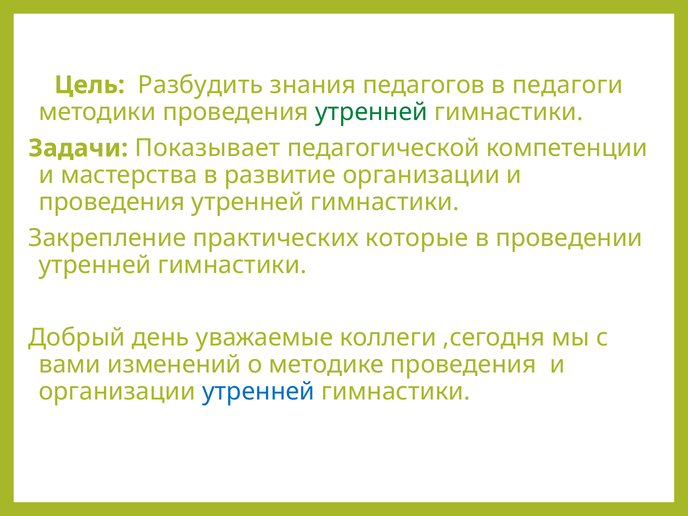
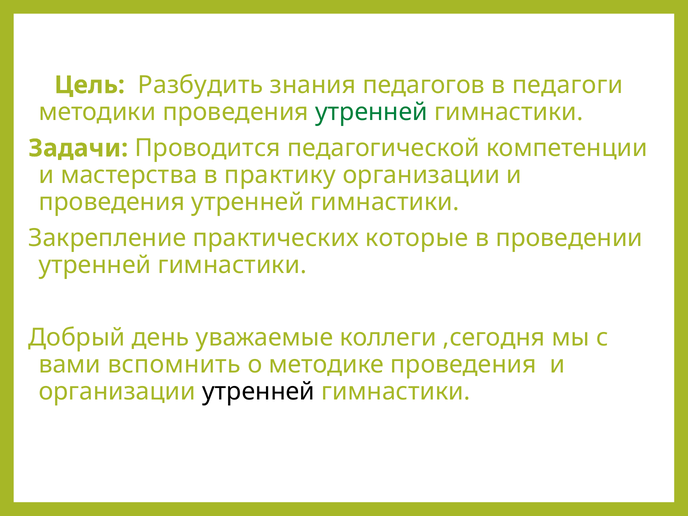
Показывает: Показывает -> Проводится
развитие: развитие -> практику
изменений: изменений -> вспомнить
утренней at (259, 391) colour: blue -> black
